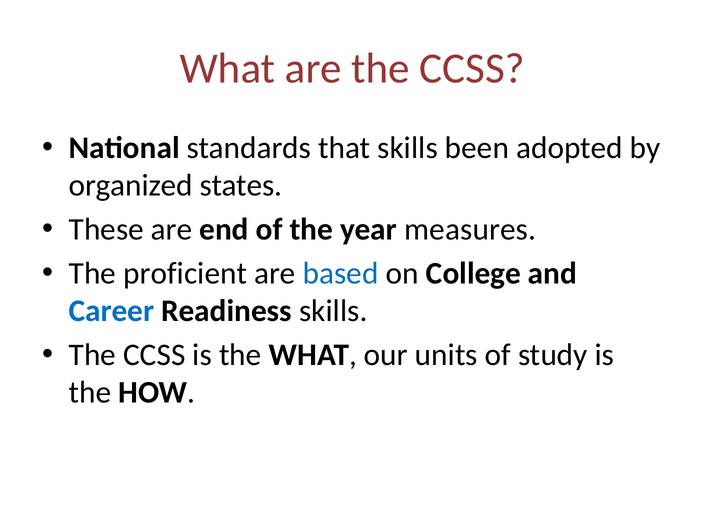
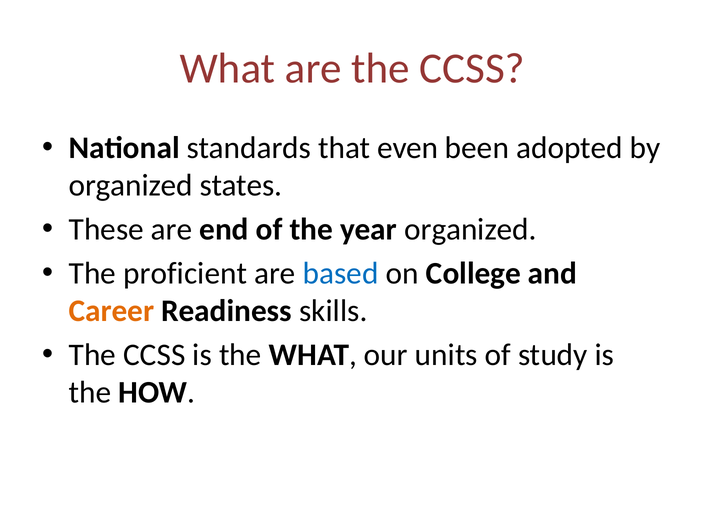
that skills: skills -> even
year measures: measures -> organized
Career colour: blue -> orange
